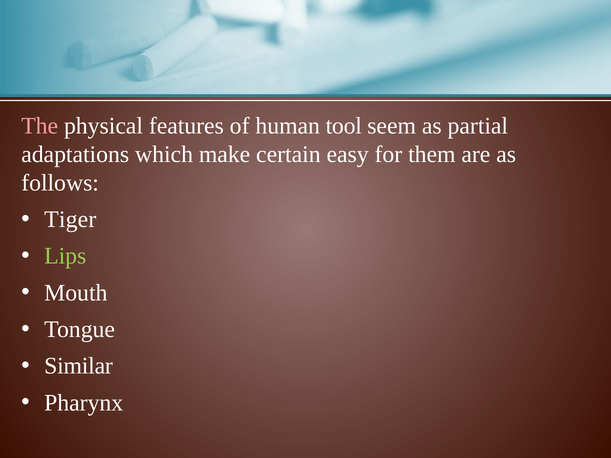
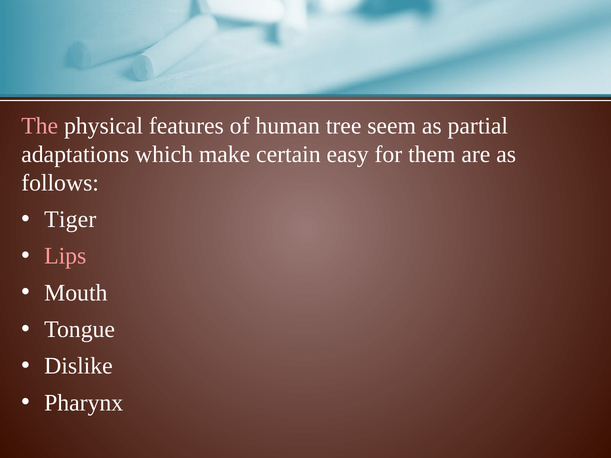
tool: tool -> tree
Lips colour: light green -> pink
Similar: Similar -> Dislike
